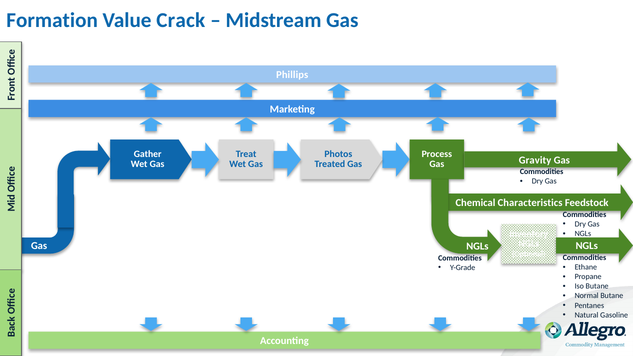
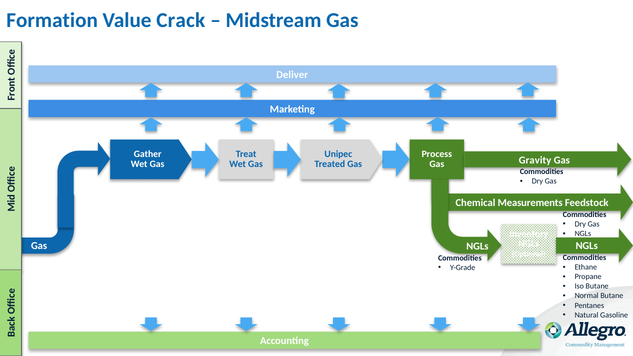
Phillips: Phillips -> Deliver
Photos: Photos -> Unipec
Characteristics: Characteristics -> Measurements
